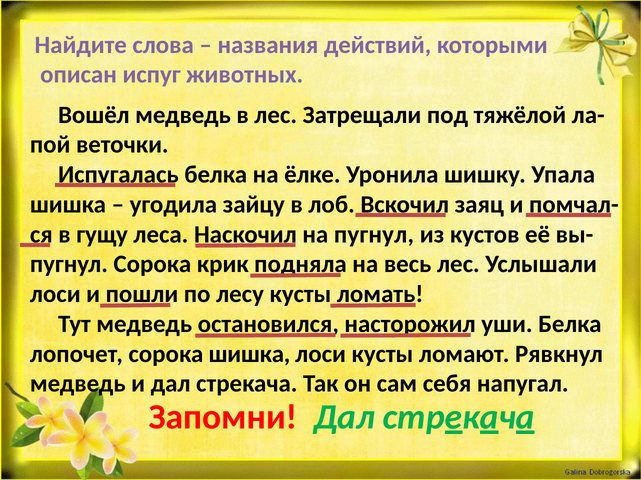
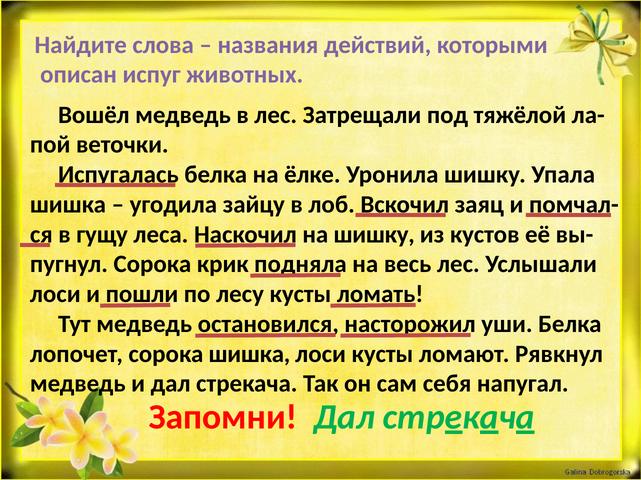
на пугнул: пугнул -> шишку
